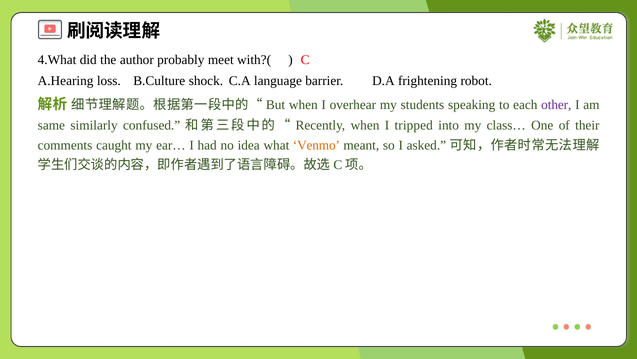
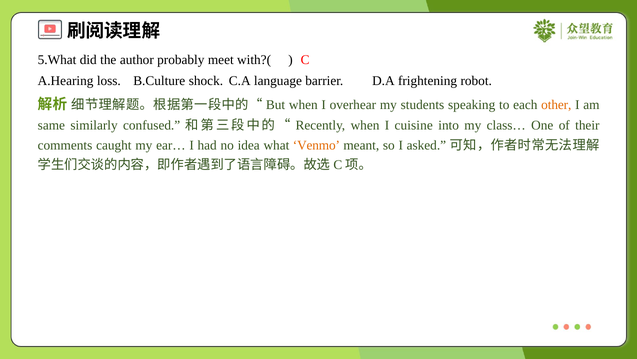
4.What: 4.What -> 5.What
other colour: purple -> orange
tripped: tripped -> cuisine
